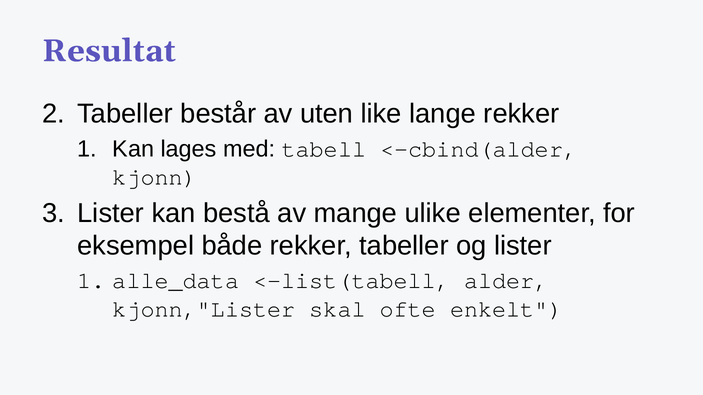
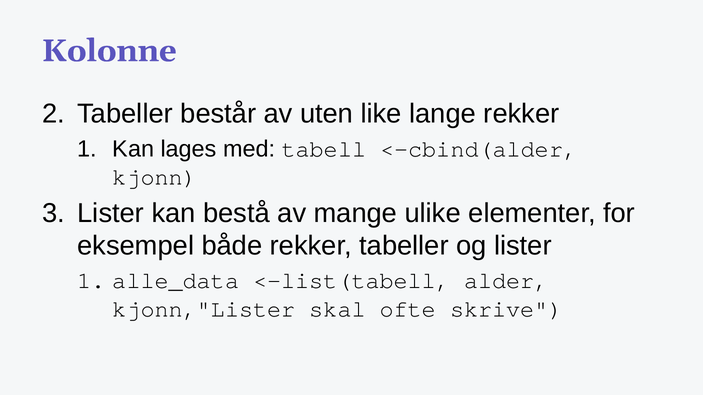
Resultat: Resultat -> Kolonne
enkelt: enkelt -> skrive
